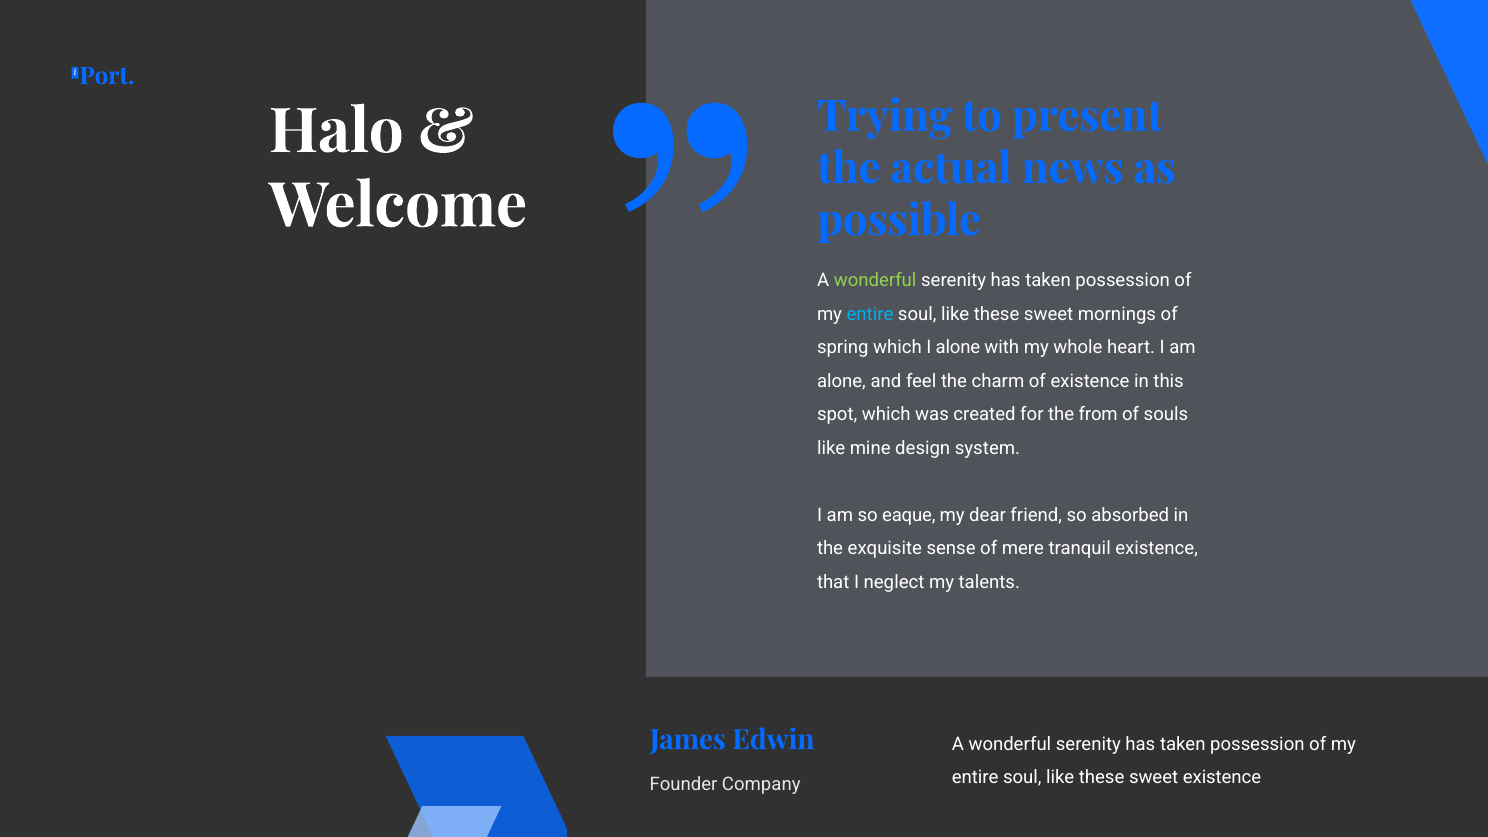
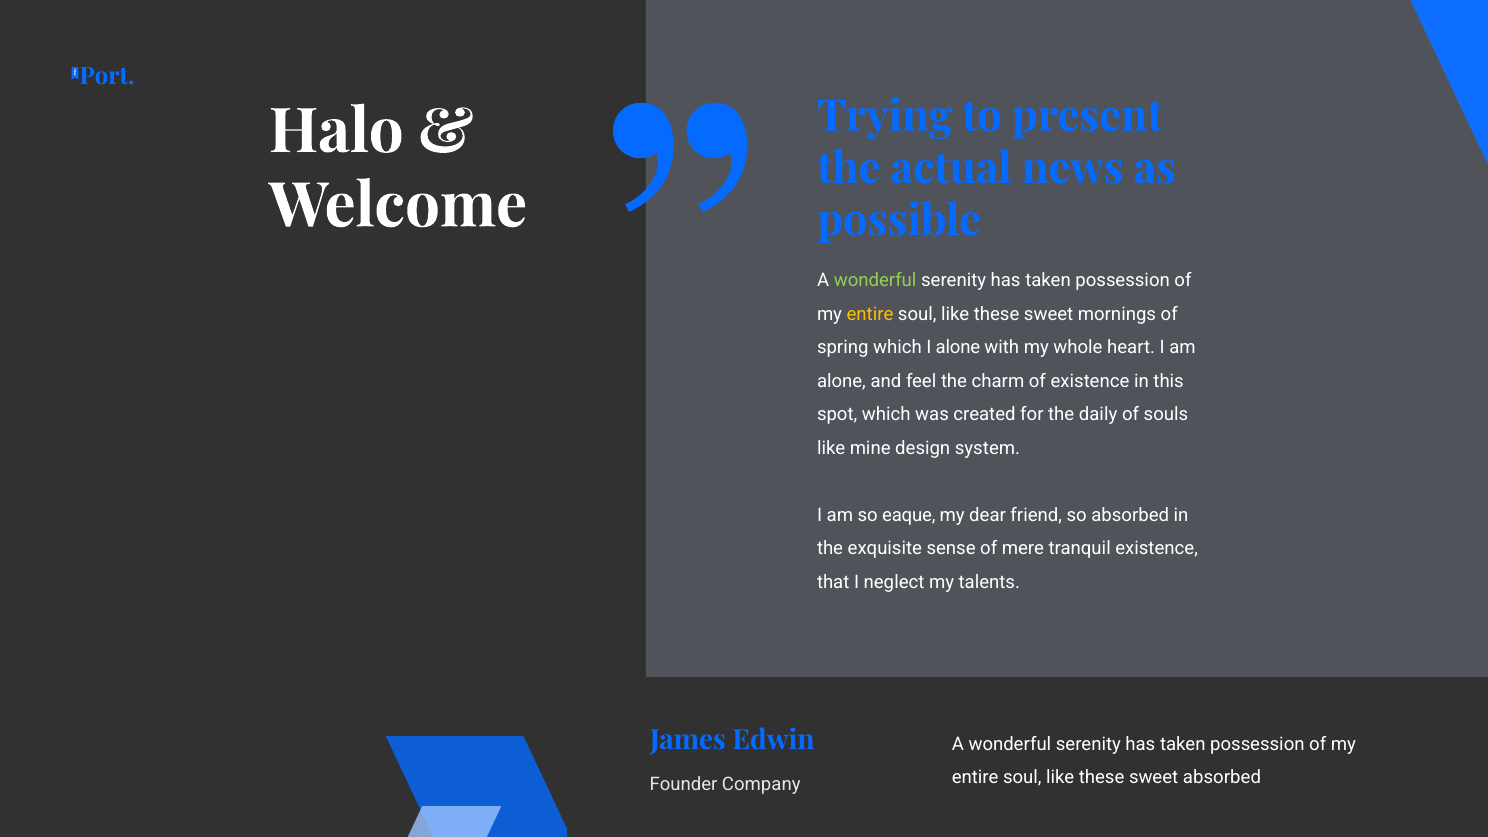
entire at (870, 314) colour: light blue -> yellow
from: from -> daily
sweet existence: existence -> absorbed
